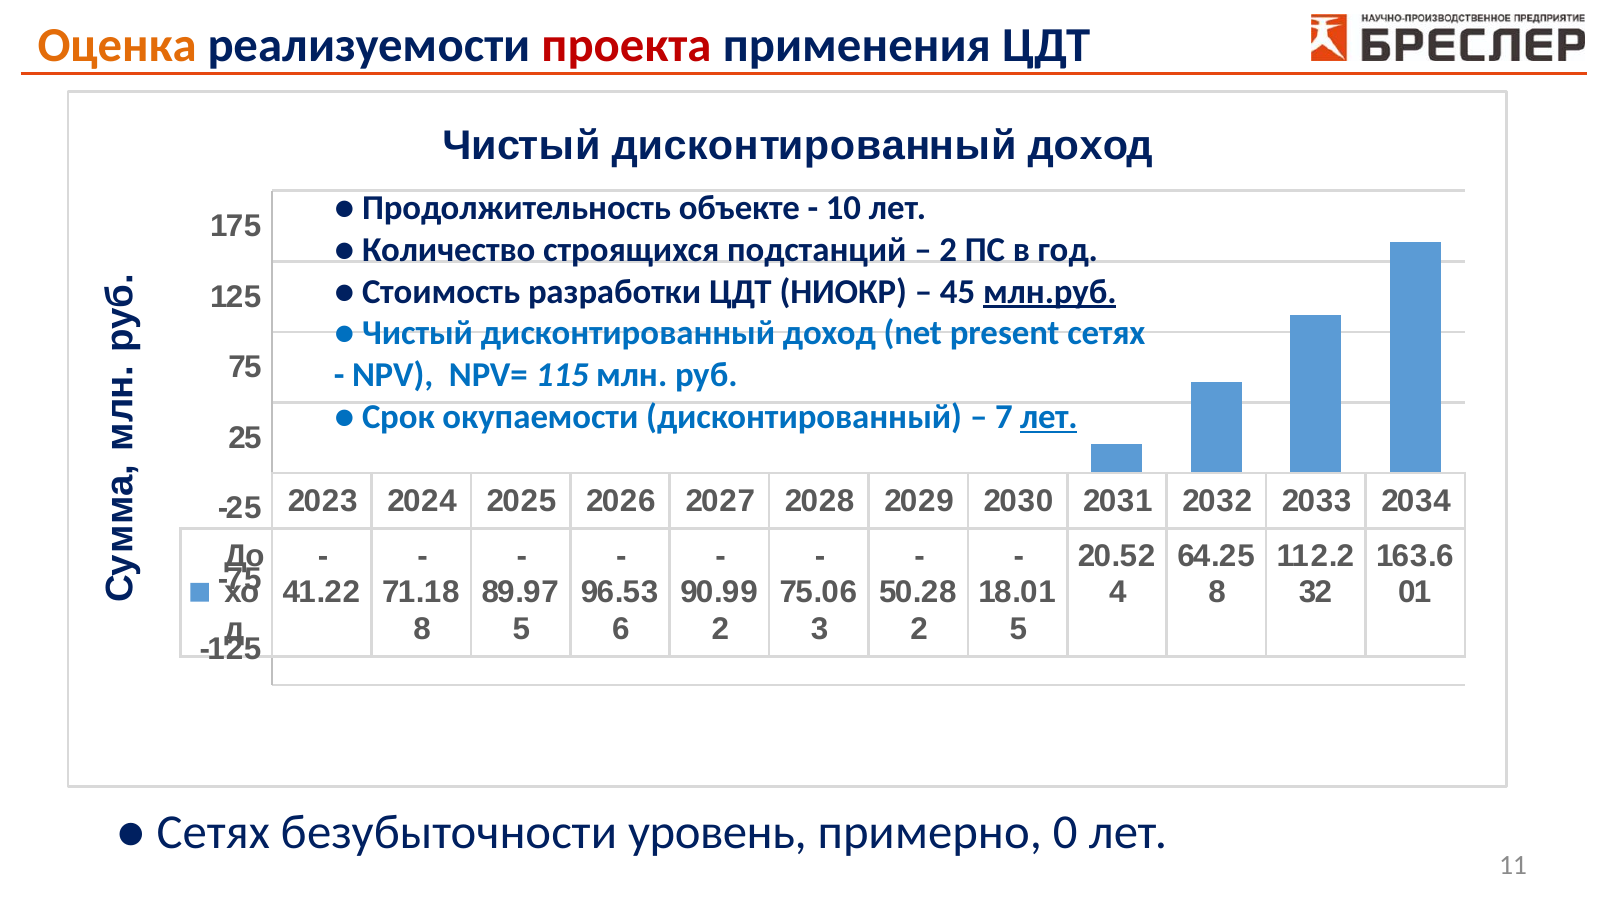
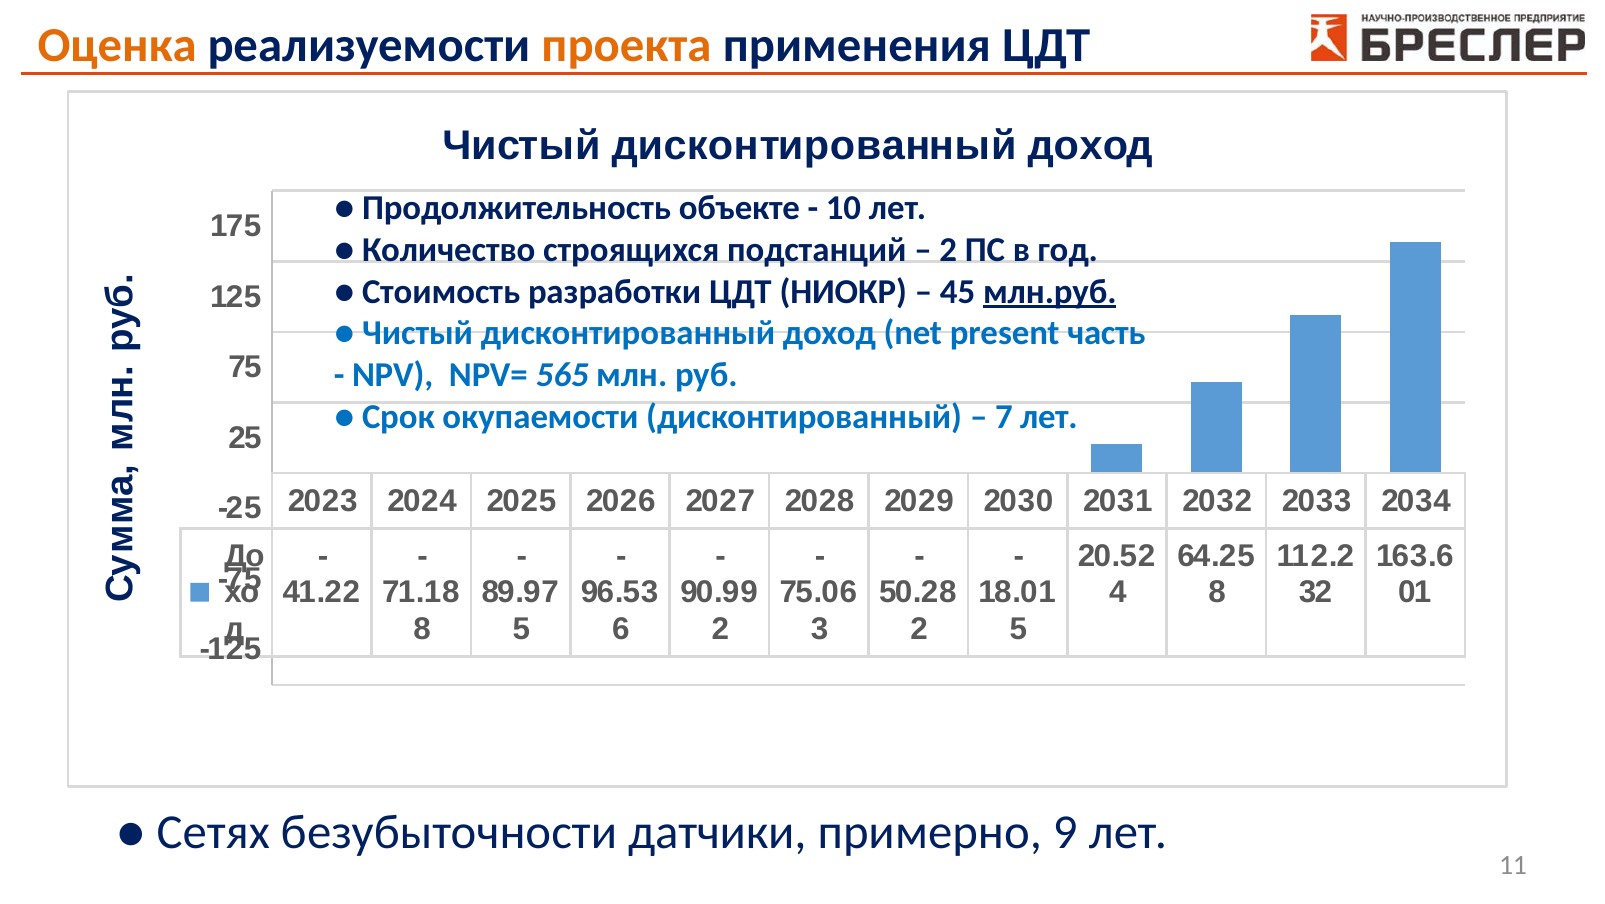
проекта colour: red -> orange
present сетях: сетях -> часть
115: 115 -> 565
лет at (1049, 417) underline: present -> none
уровень: уровень -> датчики
0: 0 -> 9
